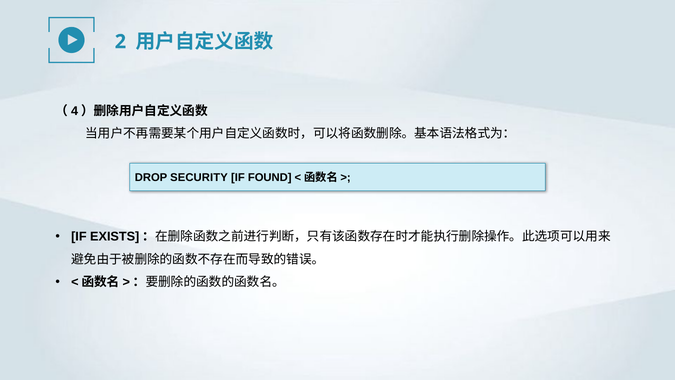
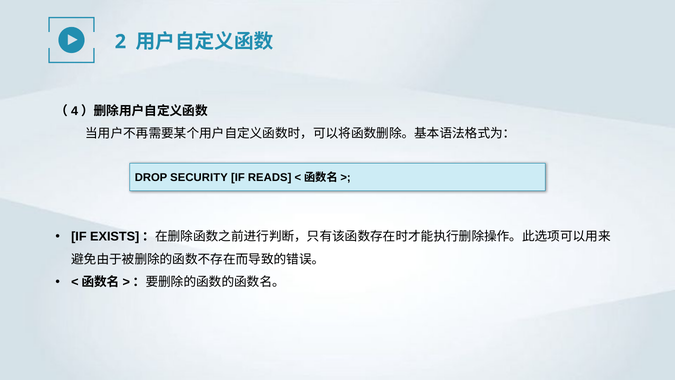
FOUND: FOUND -> READS
